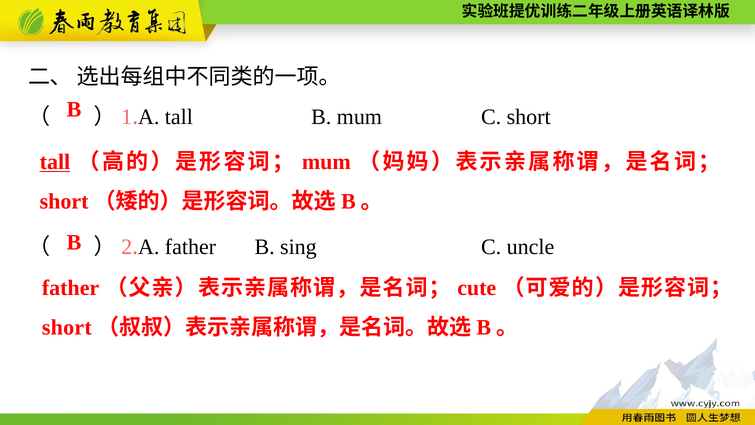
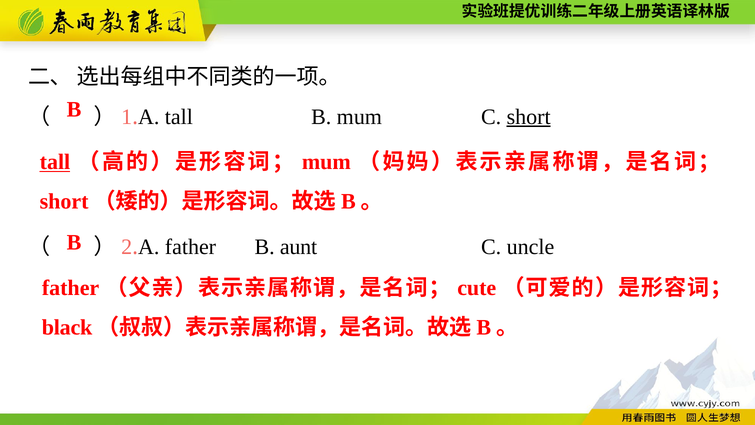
short at (529, 117) underline: none -> present
sing: sing -> aunt
short at (67, 327): short -> black
